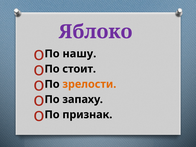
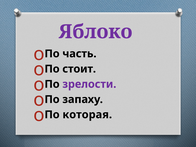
нашу: нашу -> часть
зрелости colour: orange -> purple
признак: признак -> которая
